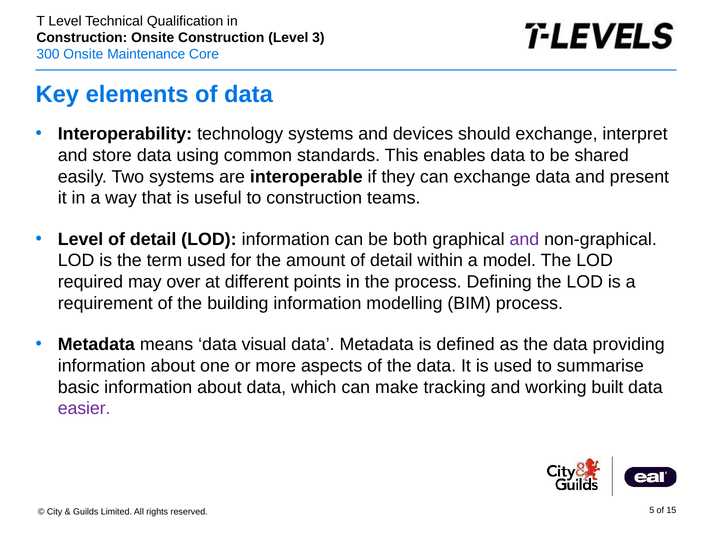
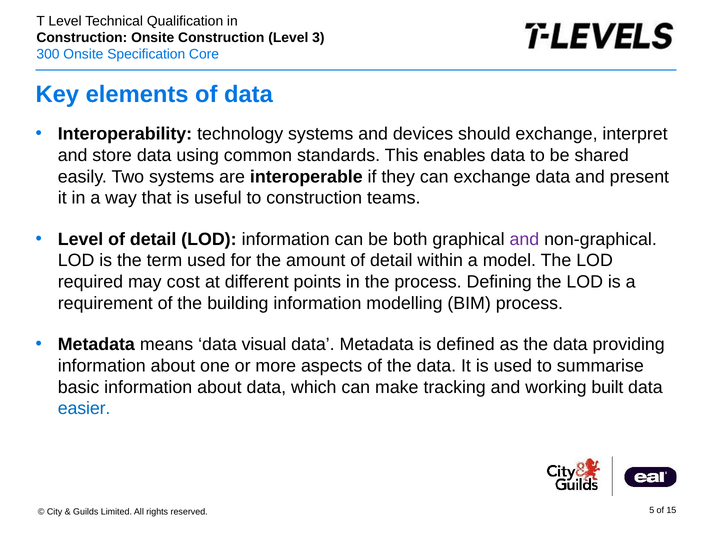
Maintenance: Maintenance -> Specification
over: over -> cost
easier colour: purple -> blue
